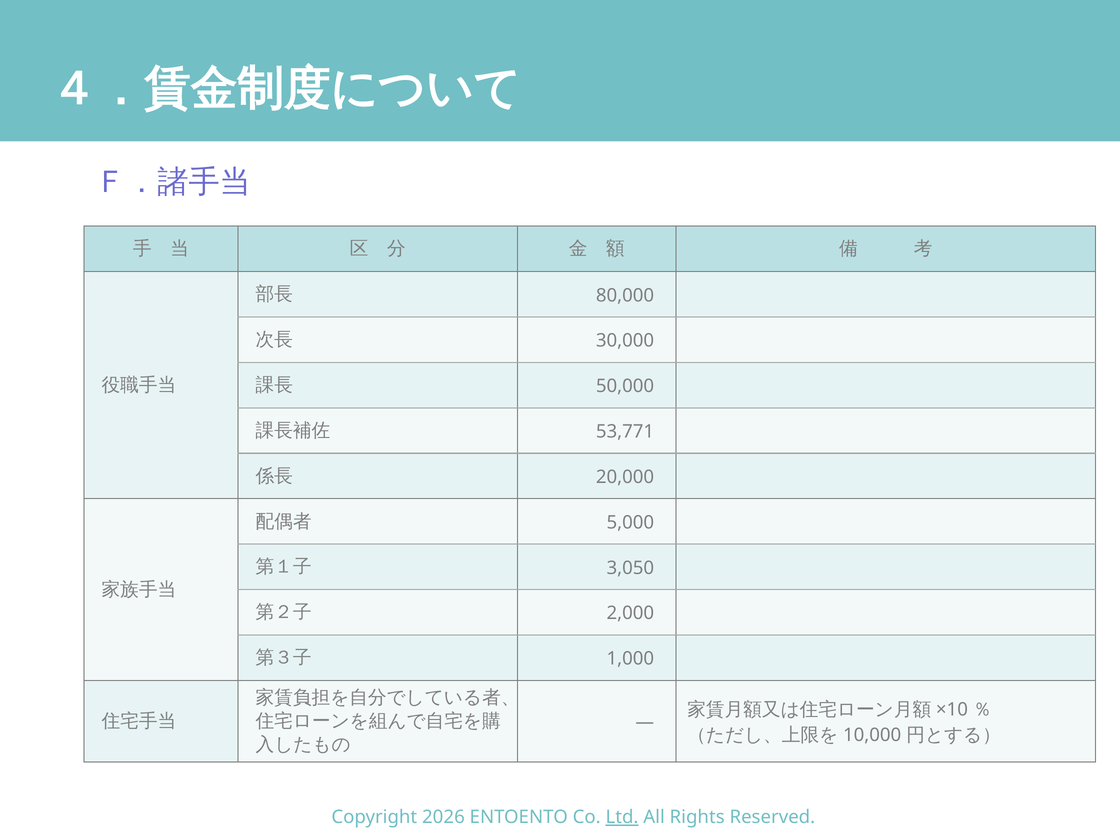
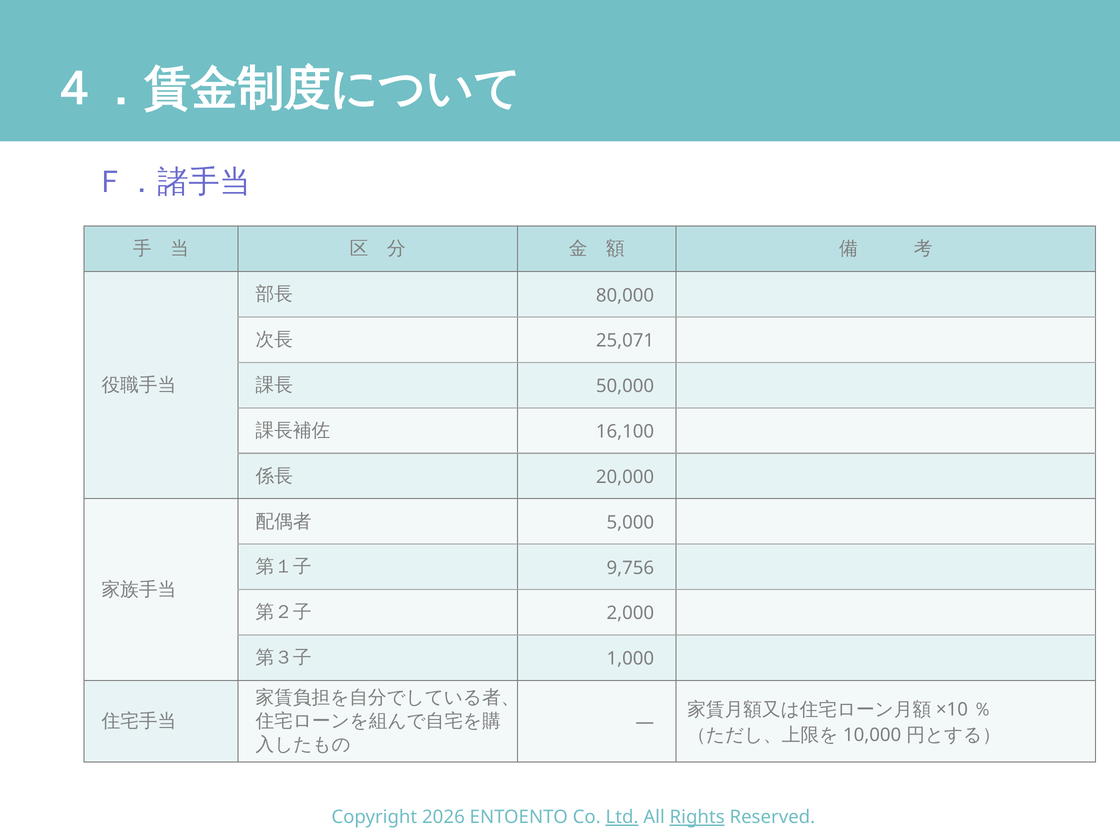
30,000: 30,000 -> 25,071
53,771: 53,771 -> 16,100
3,050: 3,050 -> 9,756
Rights underline: none -> present
